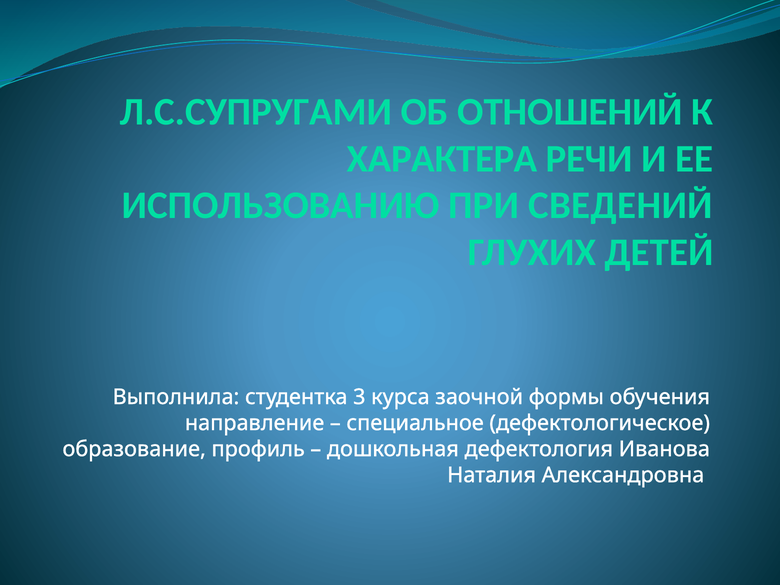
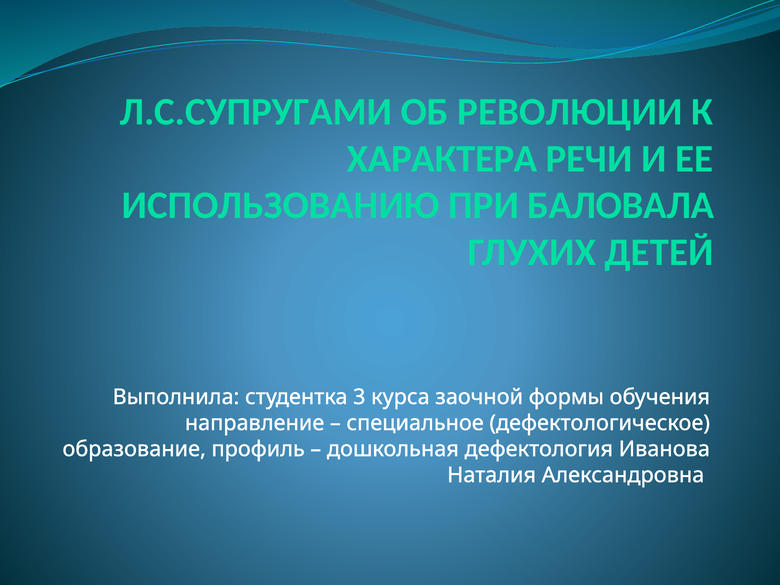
ОТНОШЕНИЙ: ОТНОШЕНИЙ -> РЕВОЛЮЦИИ
СВЕДЕНИЙ: СВЕДЕНИЙ -> БАЛОВАЛА
